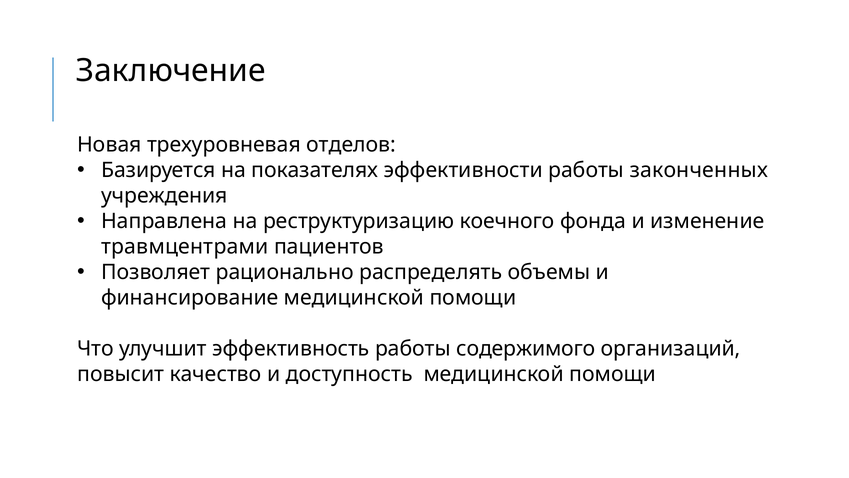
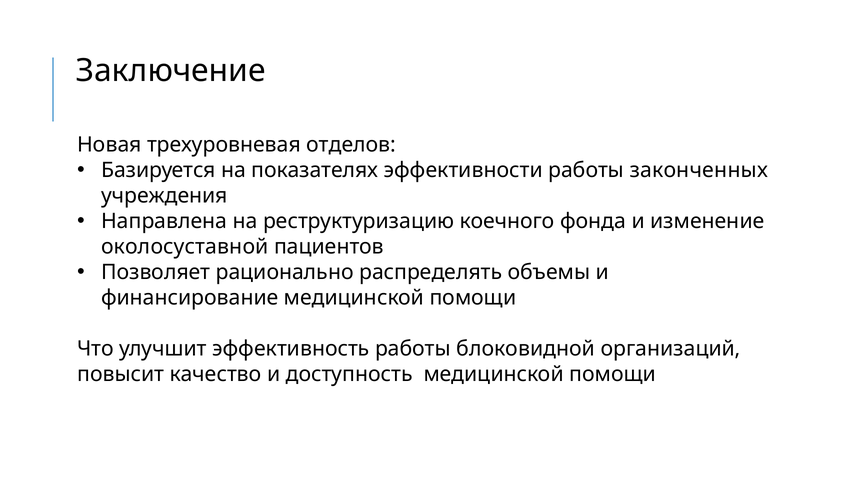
травмцентрами: травмцентрами -> околосуставной
содержимого: содержимого -> блоковидной
